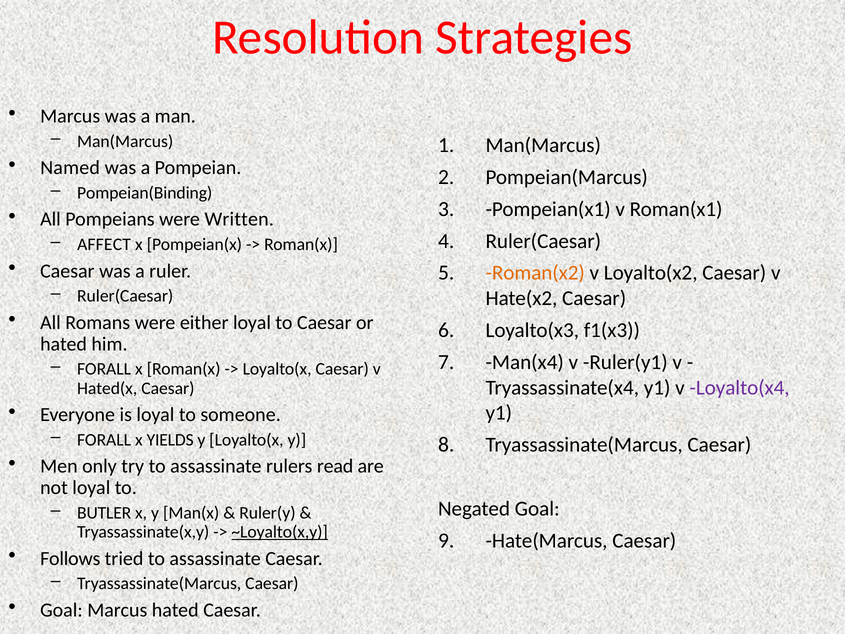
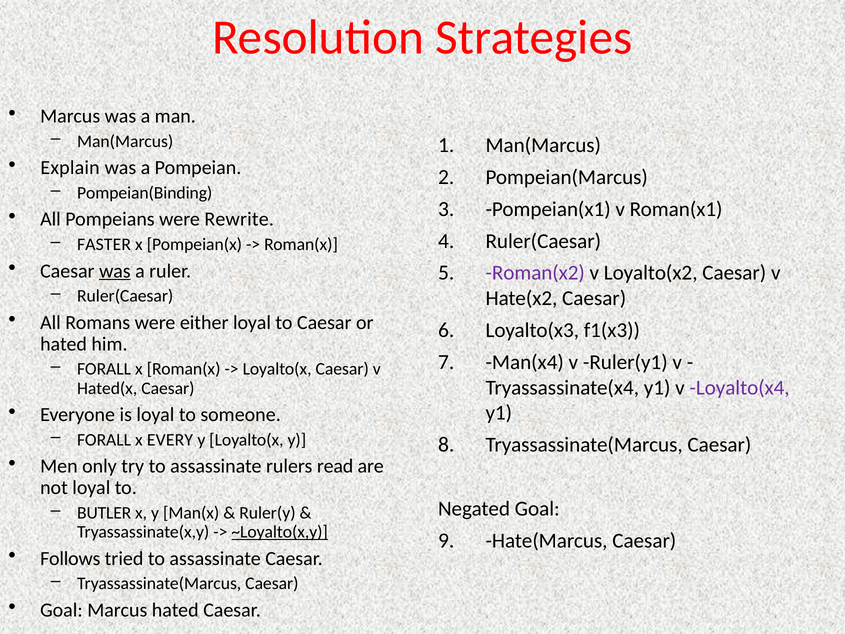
Named: Named -> Explain
Written: Written -> Rewrite
AFFECT: AFFECT -> FASTER
was at (115, 271) underline: none -> present
Roman(x2 colour: orange -> purple
YIELDS: YIELDS -> EVERY
